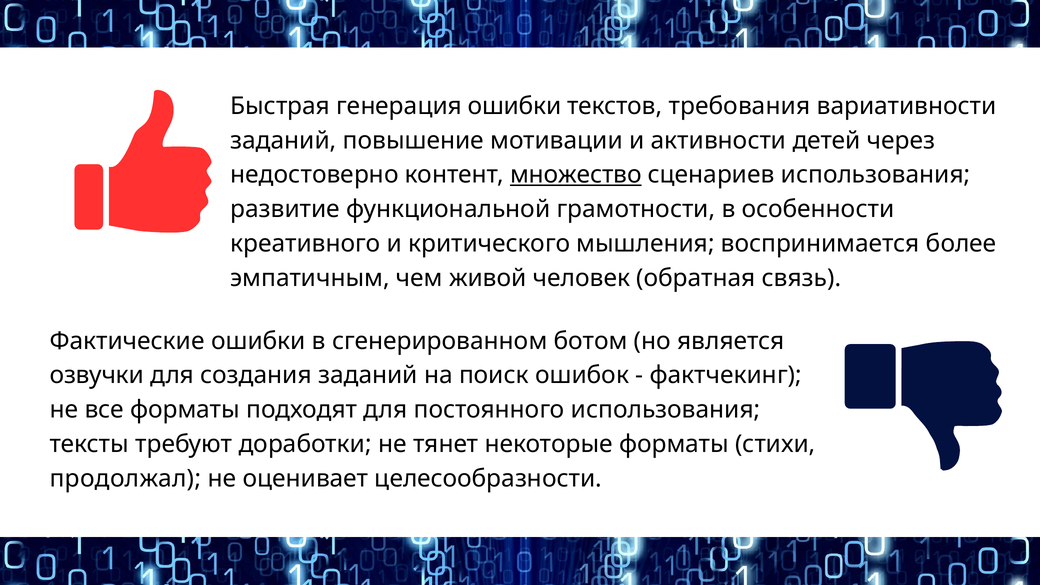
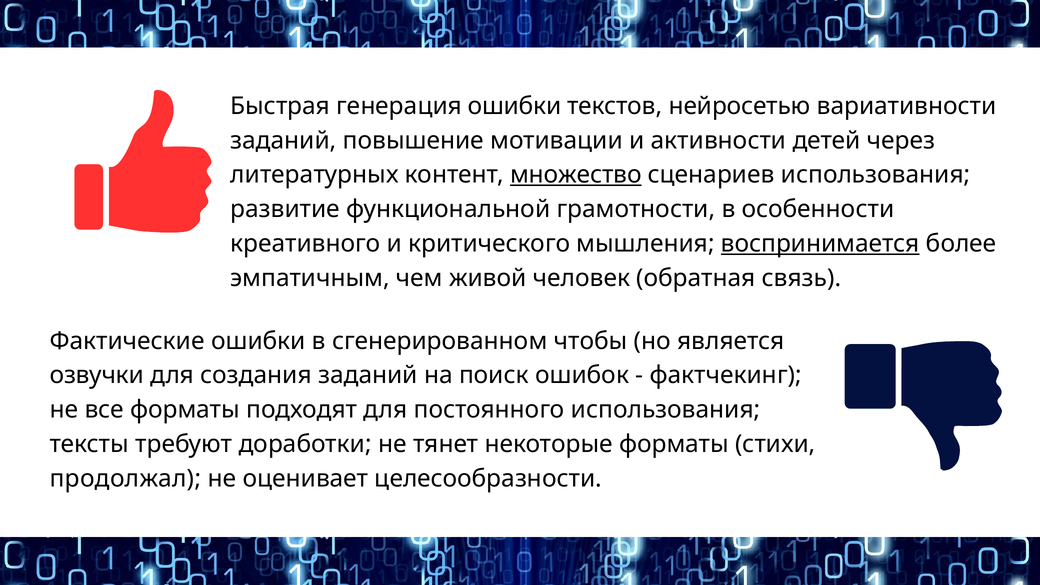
требования: требования -> нейросетью
недостоверно: недостоверно -> литературных
воспринимается underline: none -> present
ботом: ботом -> чтобы
